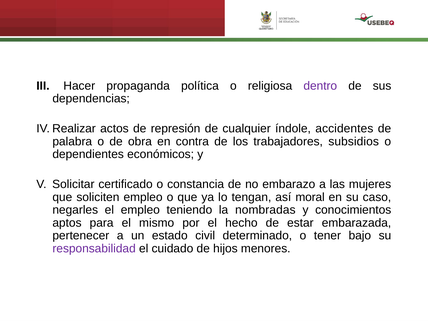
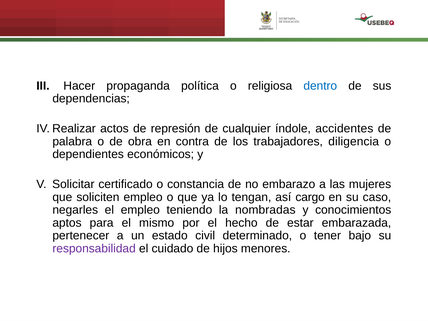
dentro colour: purple -> blue
subsidios: subsidios -> diligencia
moral: moral -> cargo
